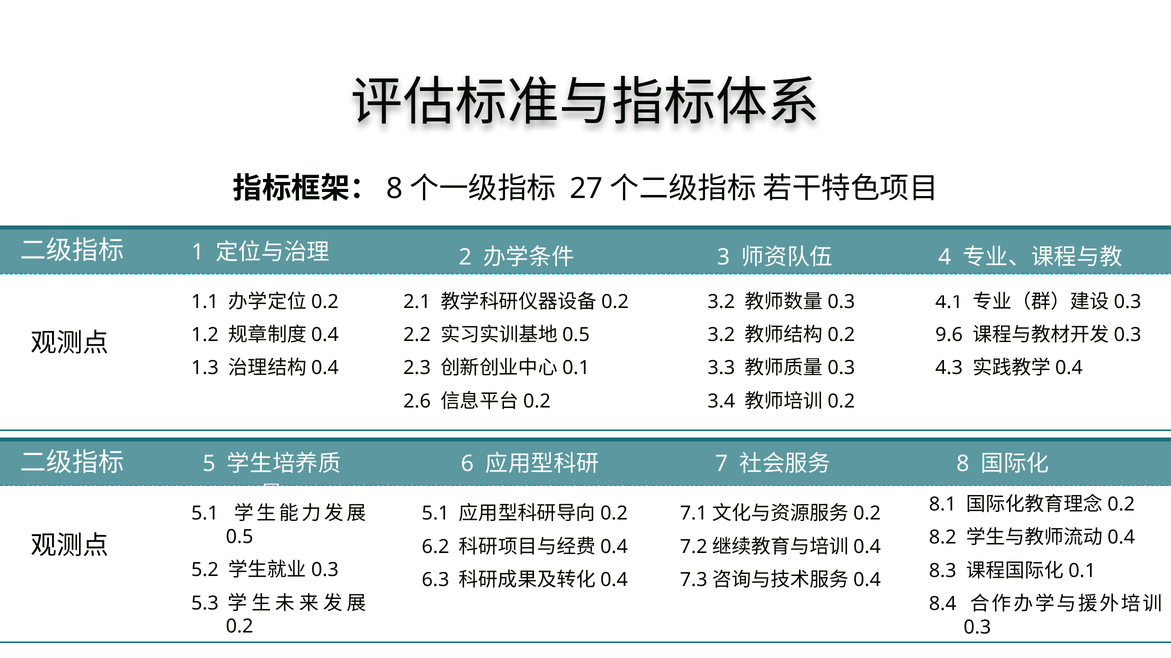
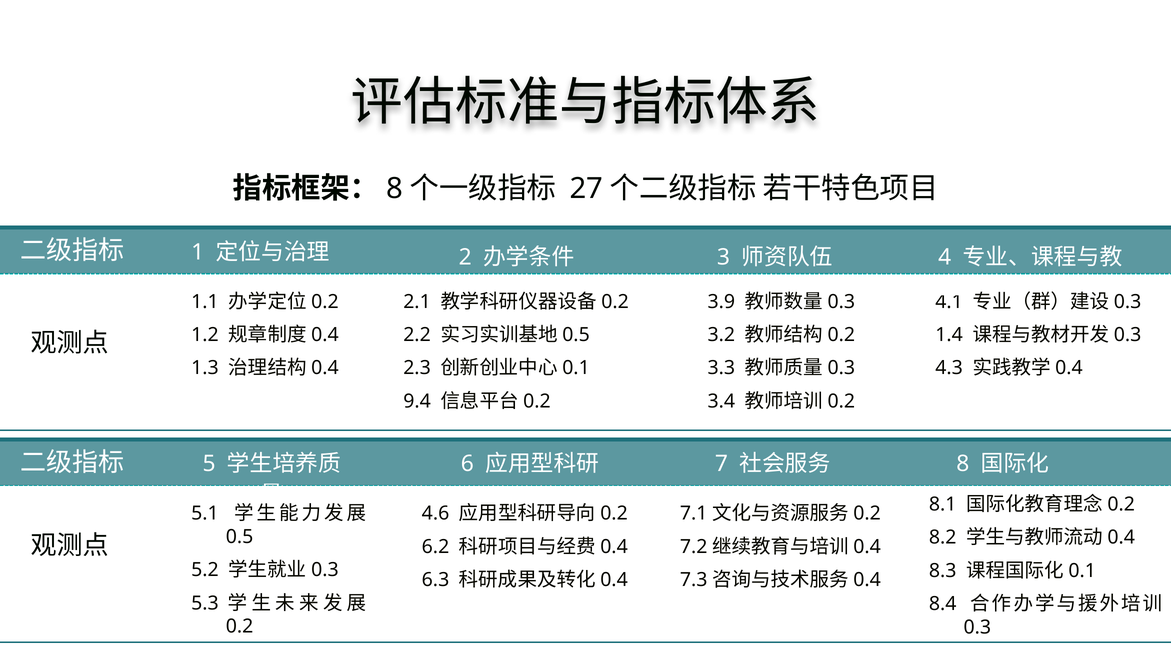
3.2 at (721, 302): 3.2 -> 3.9
9.6: 9.6 -> 1.4
2.6: 2.6 -> 9.4
5.1 at (436, 514): 5.1 -> 4.6
